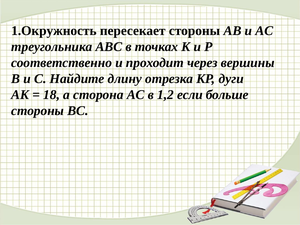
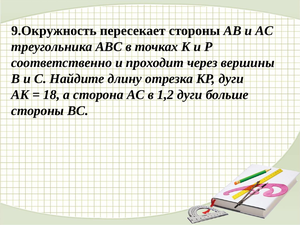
1.Окружность: 1.Окружность -> 9.Окружность
1,2 если: если -> дуги
